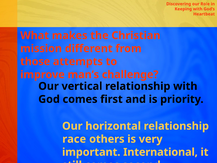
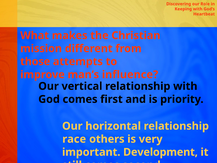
challenge: challenge -> influence
International: International -> Development
